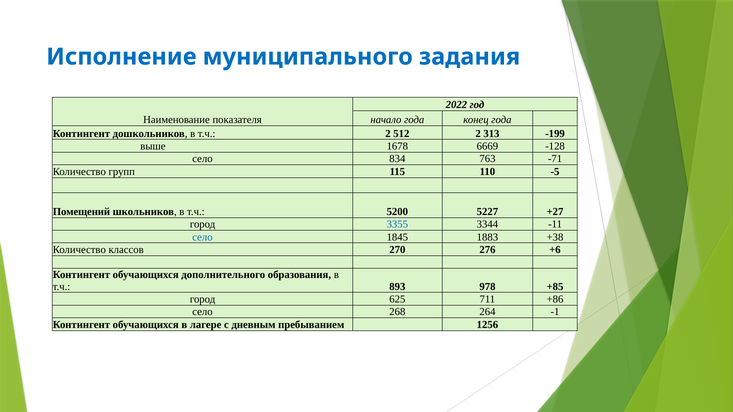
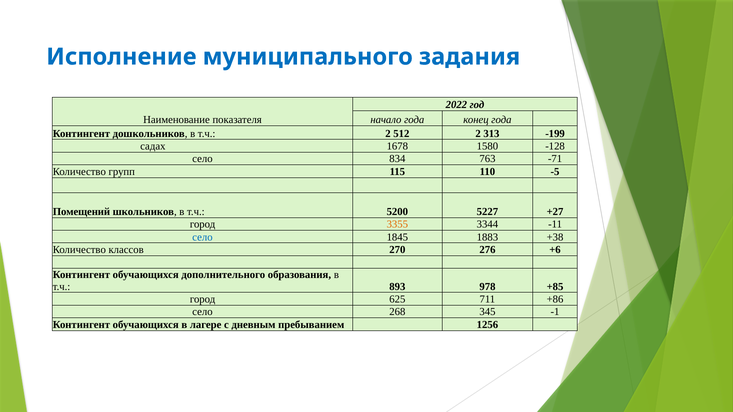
выше: выше -> садах
6669: 6669 -> 1580
3355 colour: blue -> orange
264: 264 -> 345
